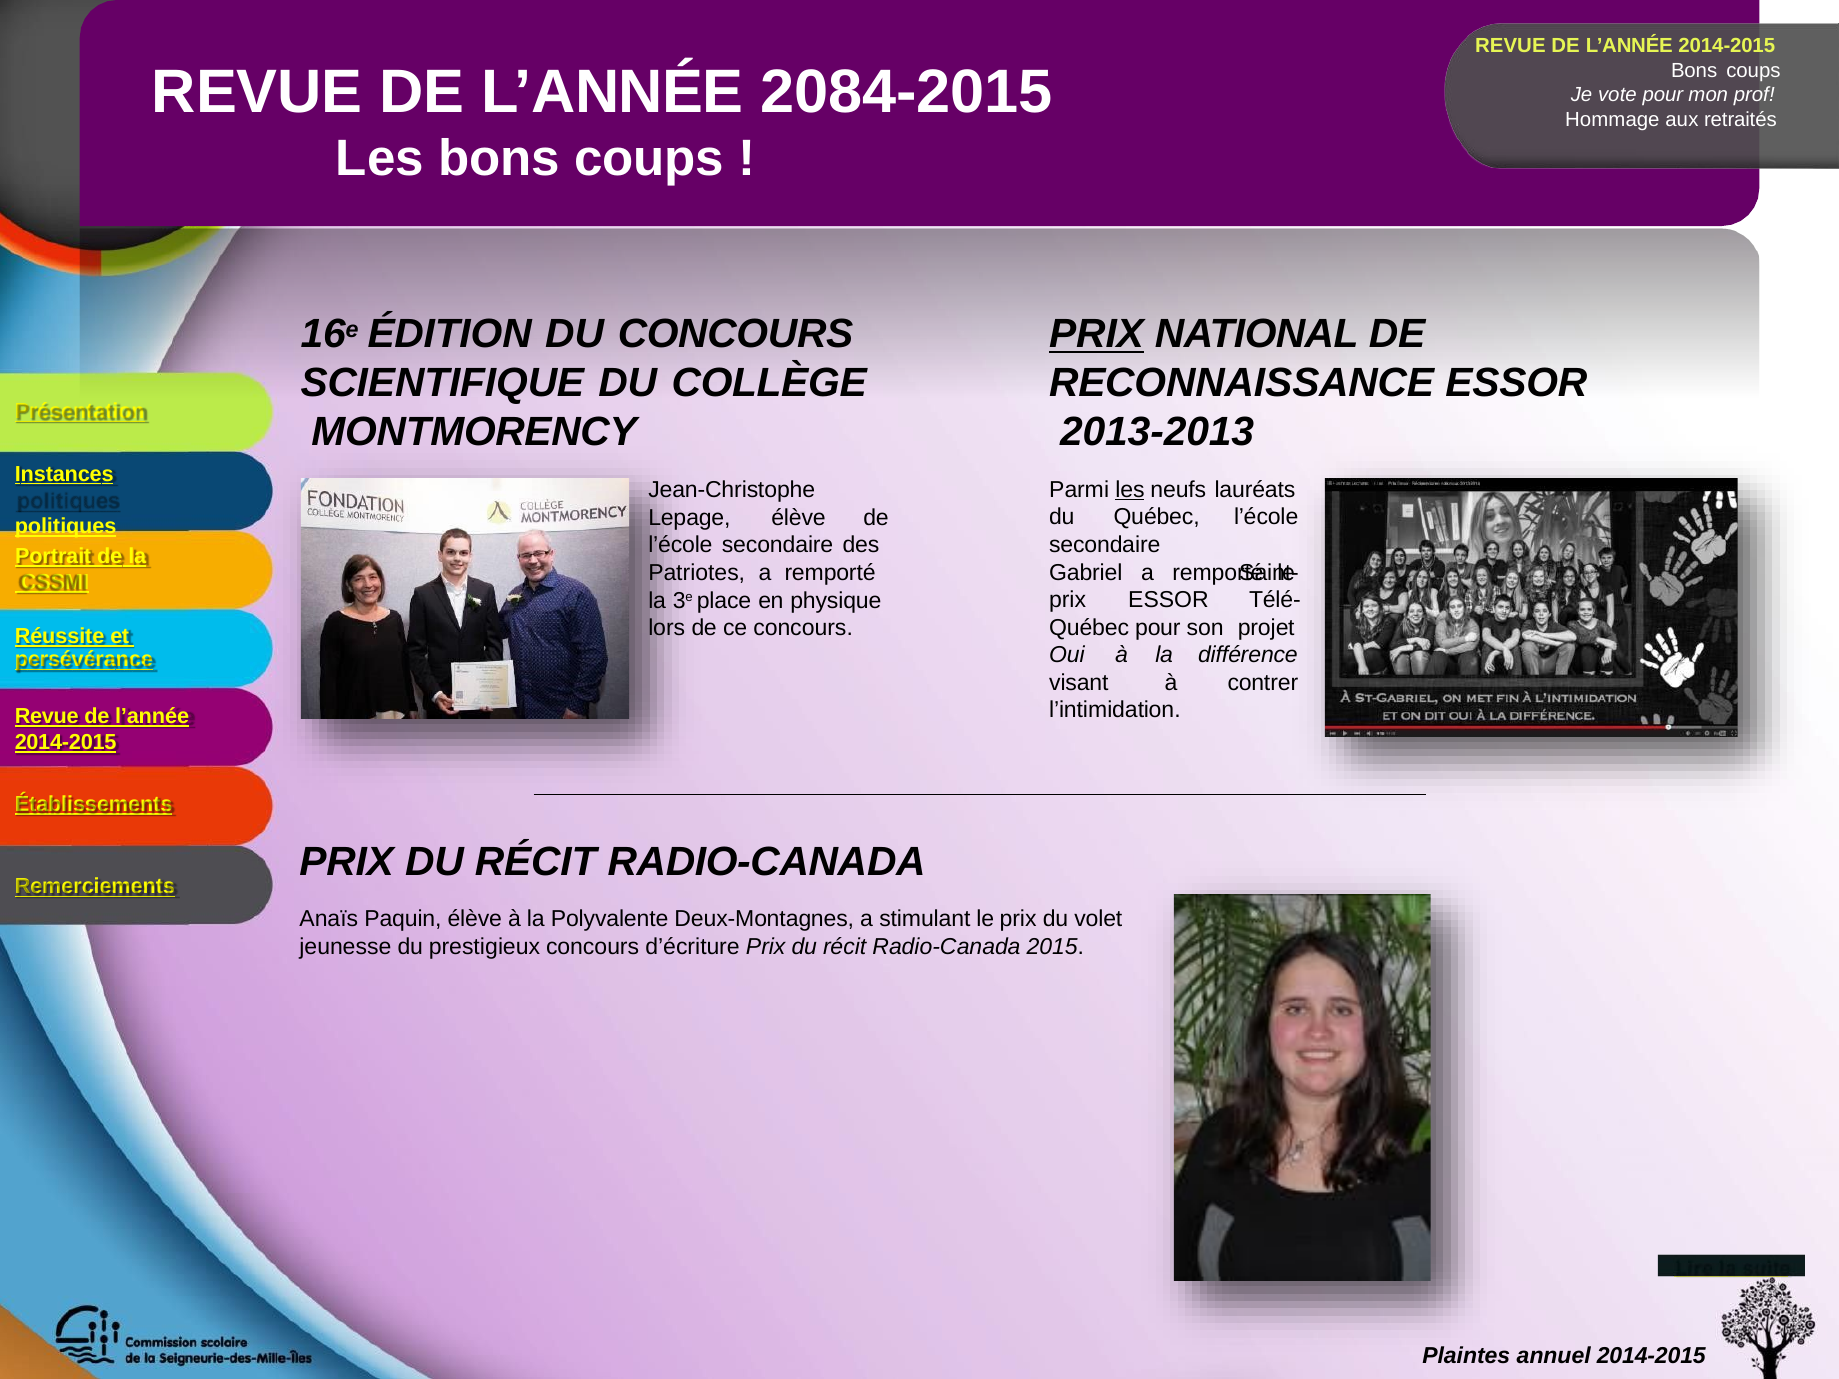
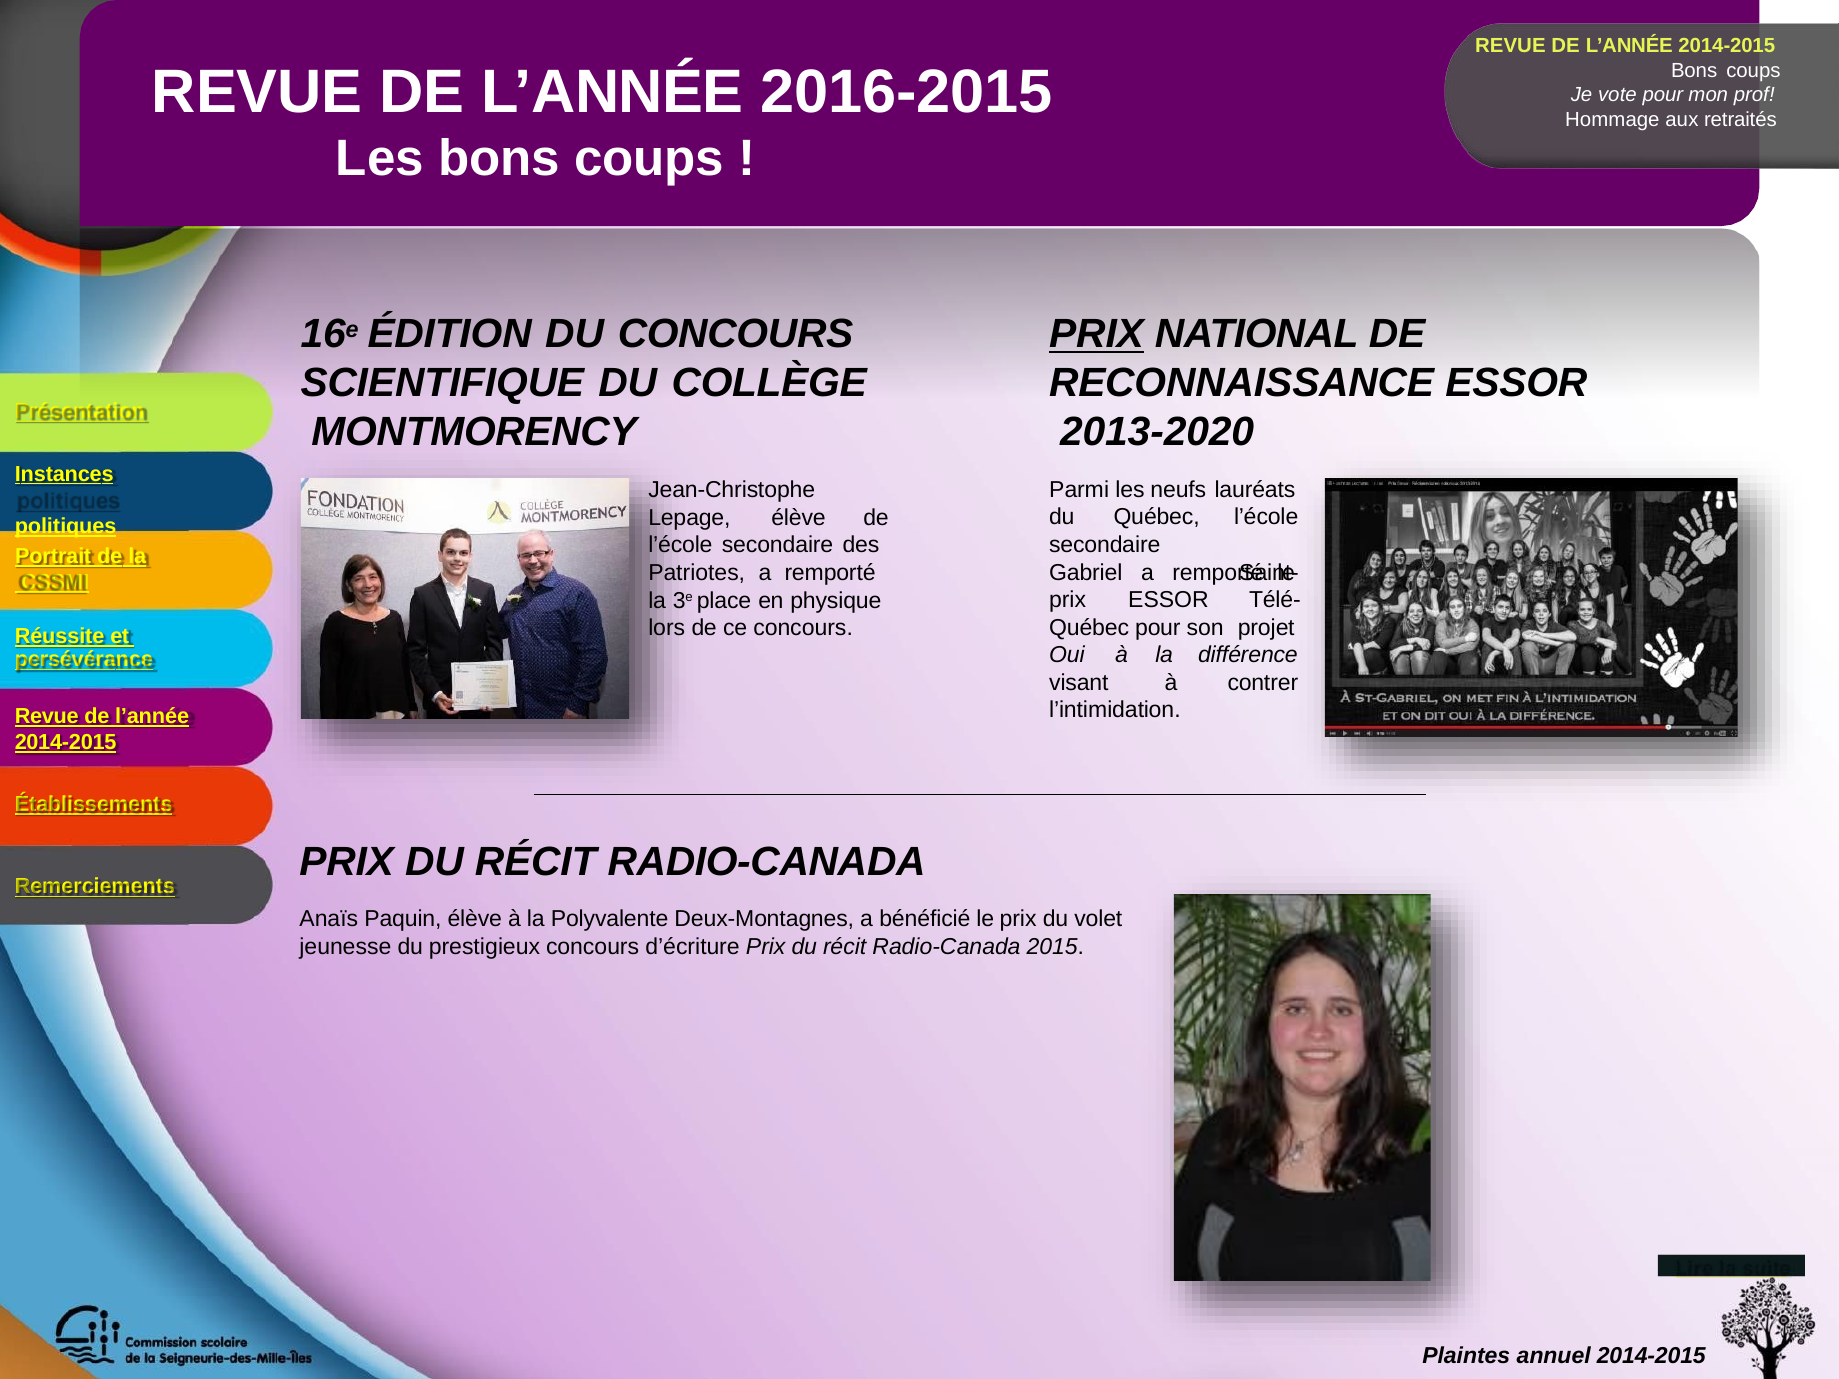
2084-2015: 2084-2015 -> 2016-2015
2013-2013: 2013-2013 -> 2013-2020
les at (1130, 490) underline: present -> none
stimulant: stimulant -> bénéficié
